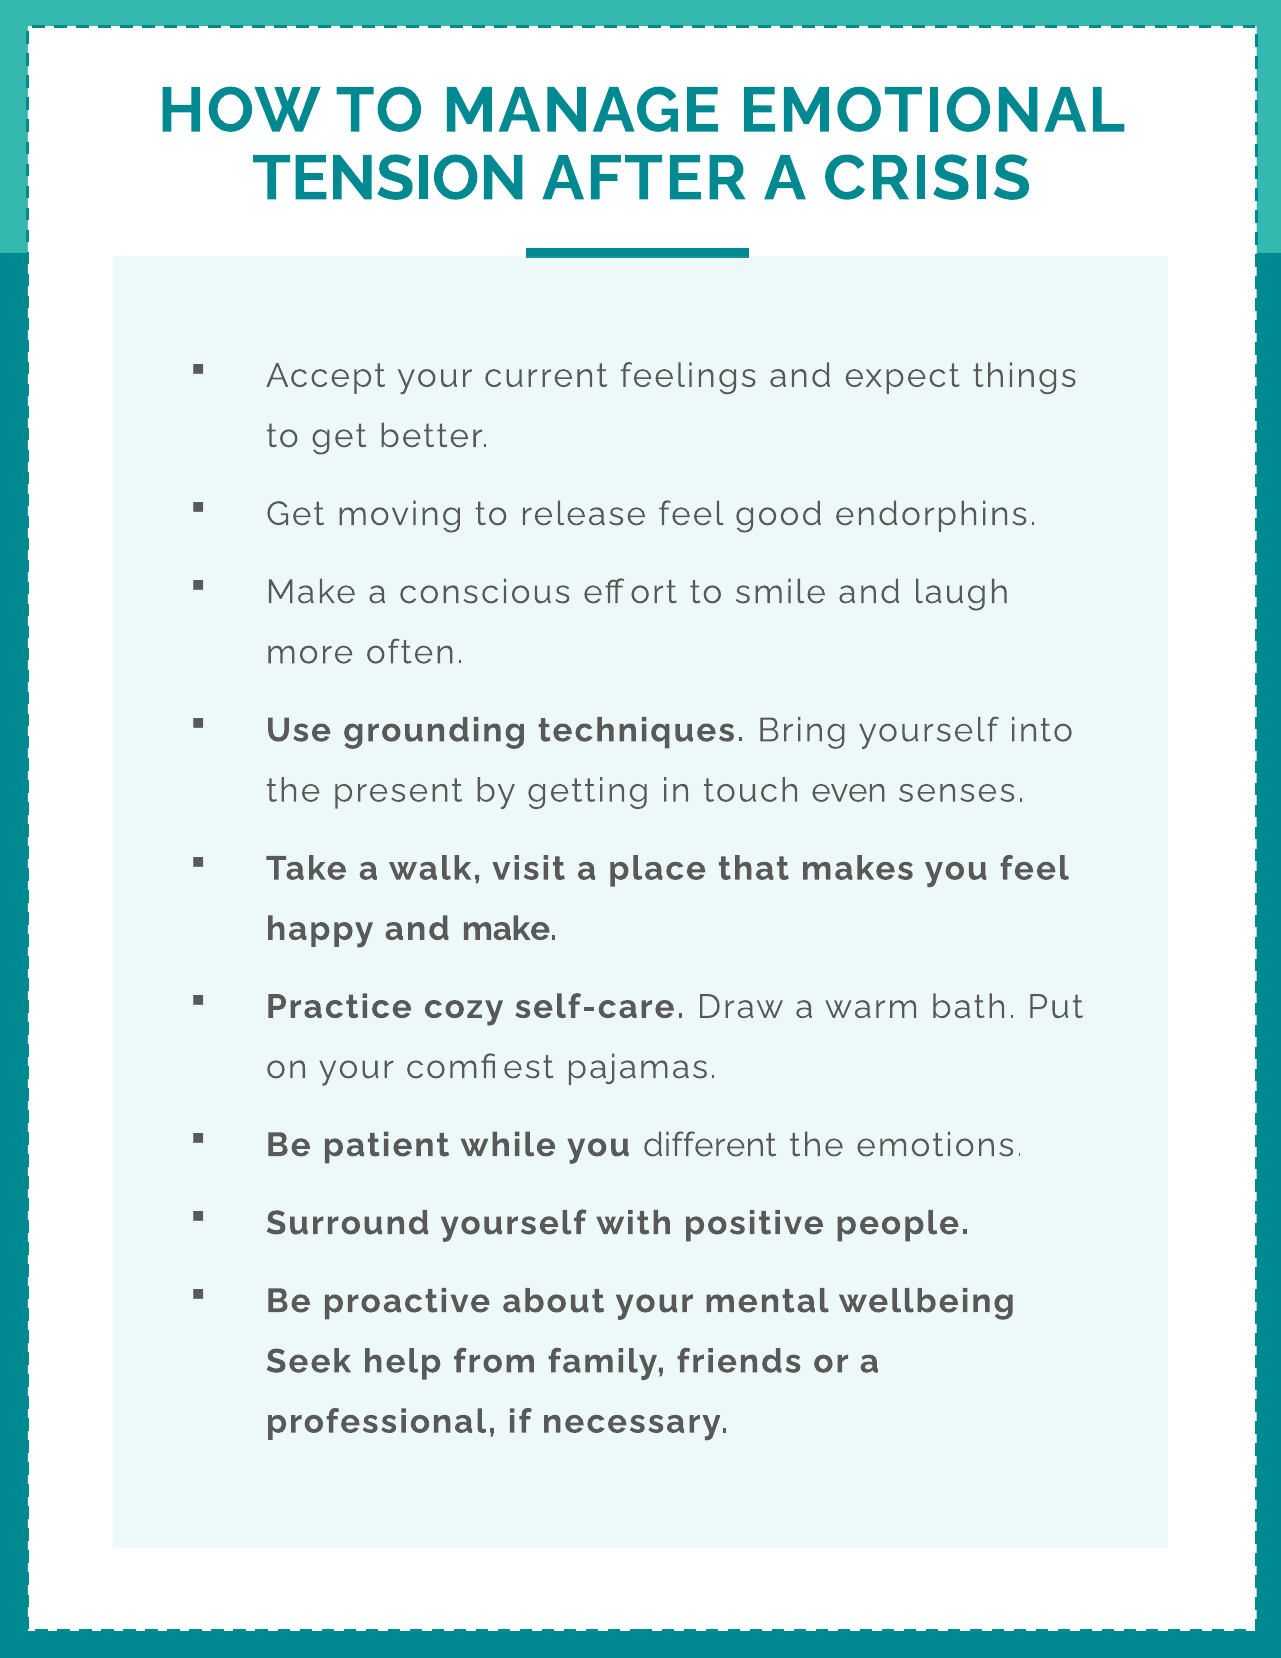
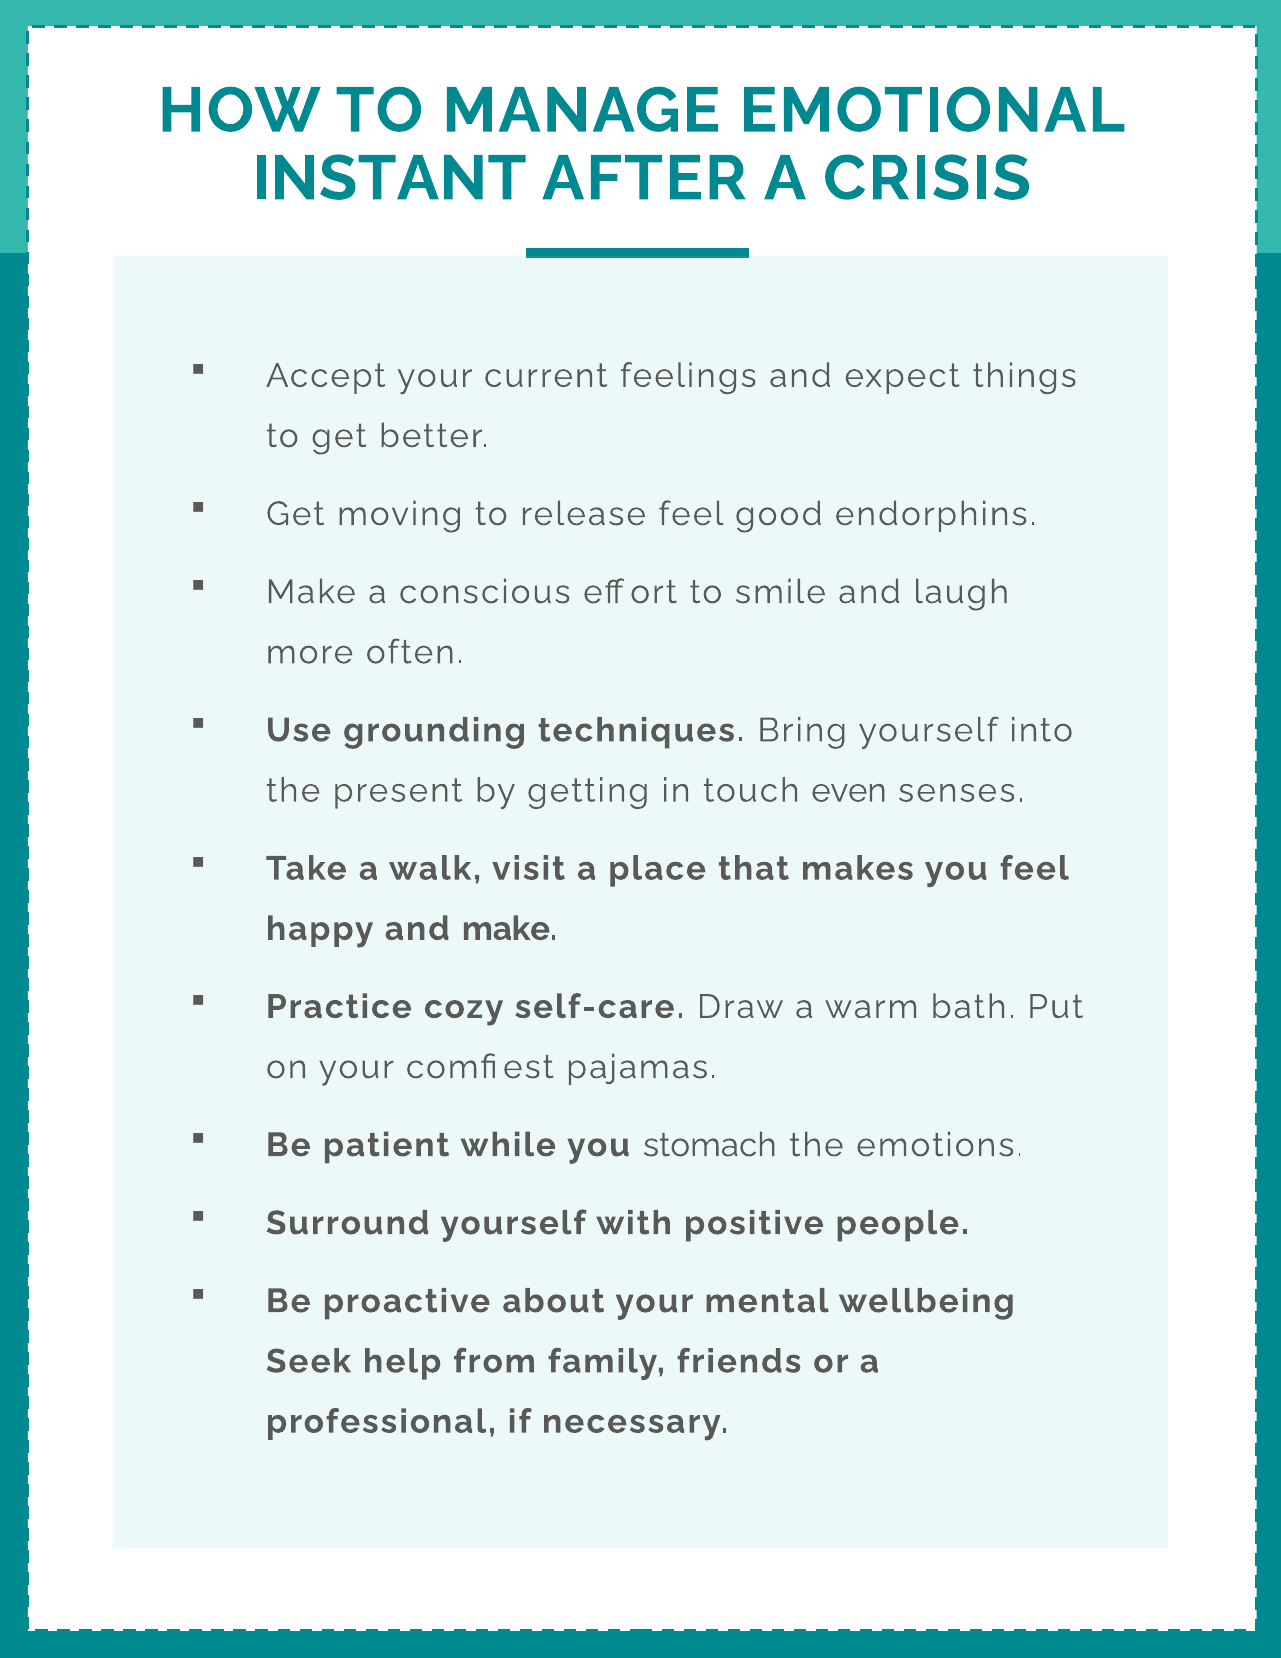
TENSION: TENSION -> INSTANT
different: different -> stomach
